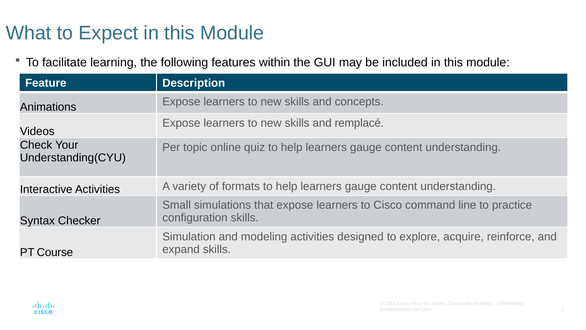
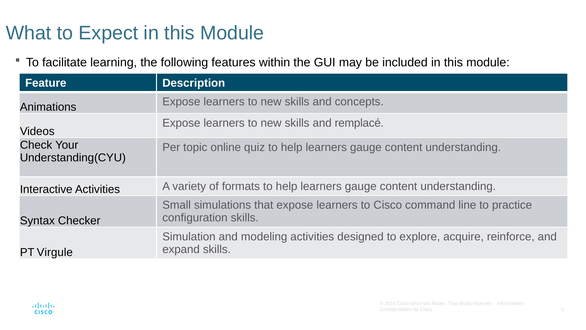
Course: Course -> Virgule
